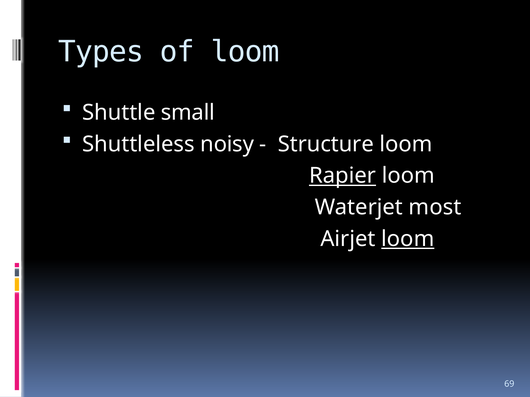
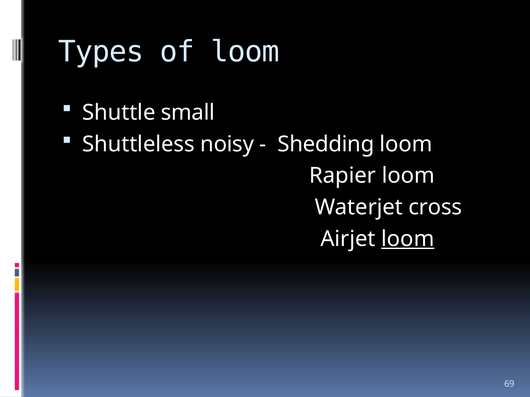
Structure: Structure -> Shedding
Rapier underline: present -> none
most: most -> cross
